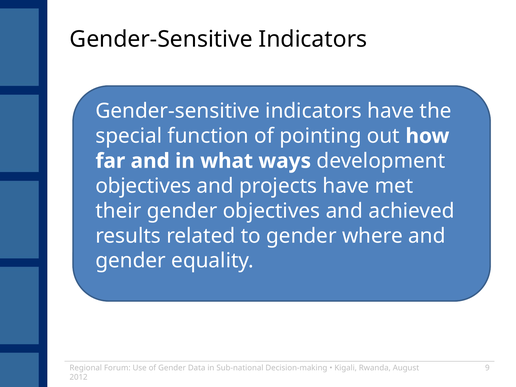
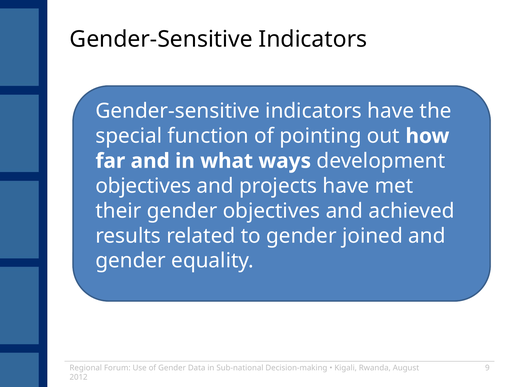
where: where -> joined
